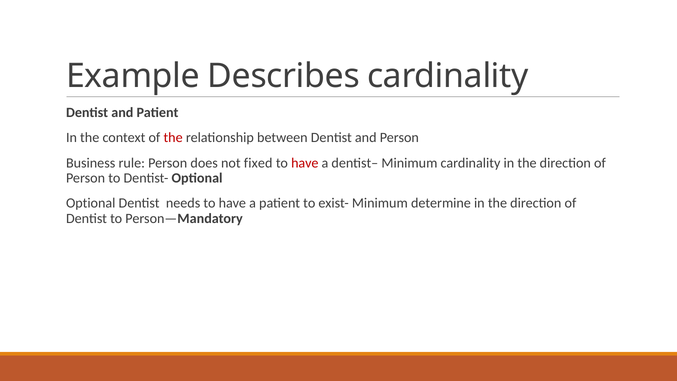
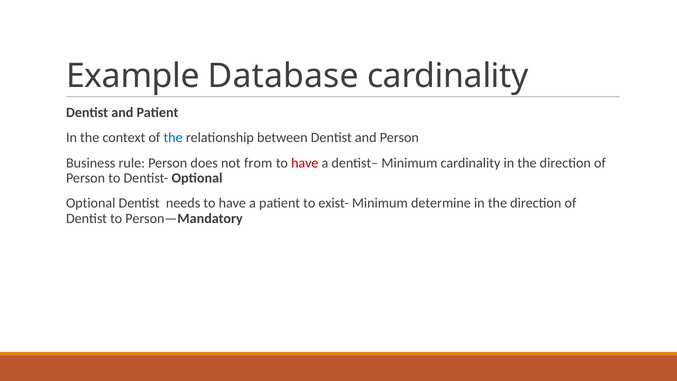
Describes: Describes -> Database
the at (173, 138) colour: red -> blue
fixed: fixed -> from
